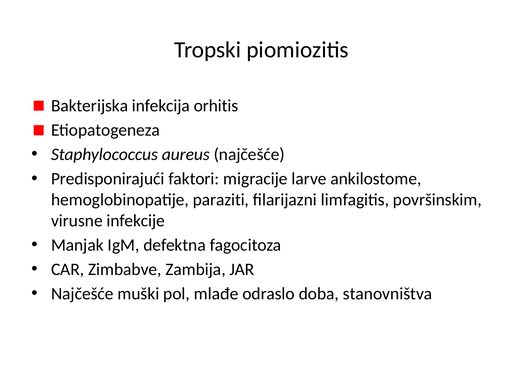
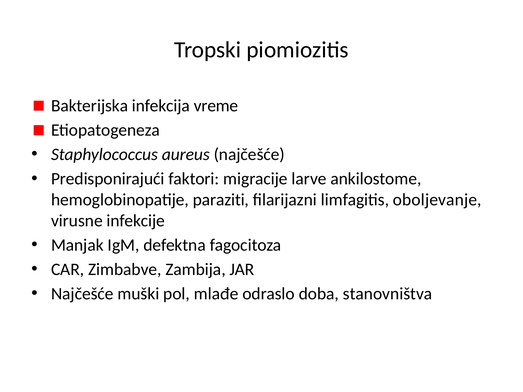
orhitis: orhitis -> vreme
površinskim: površinskim -> oboljevanje
